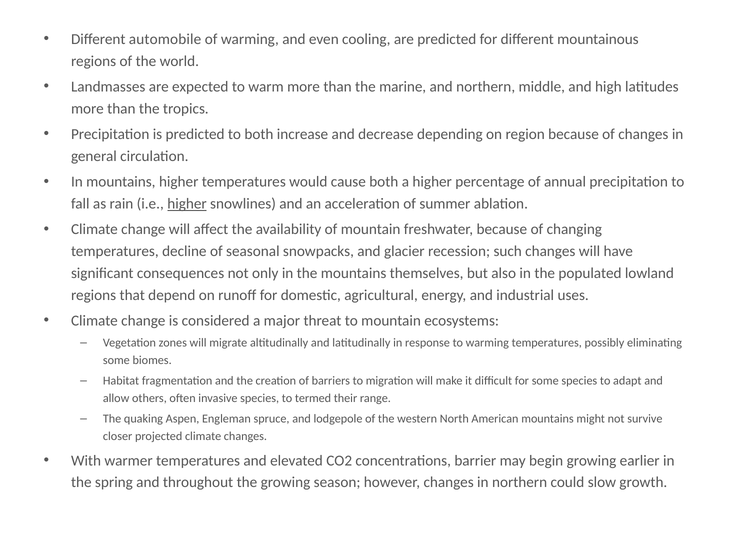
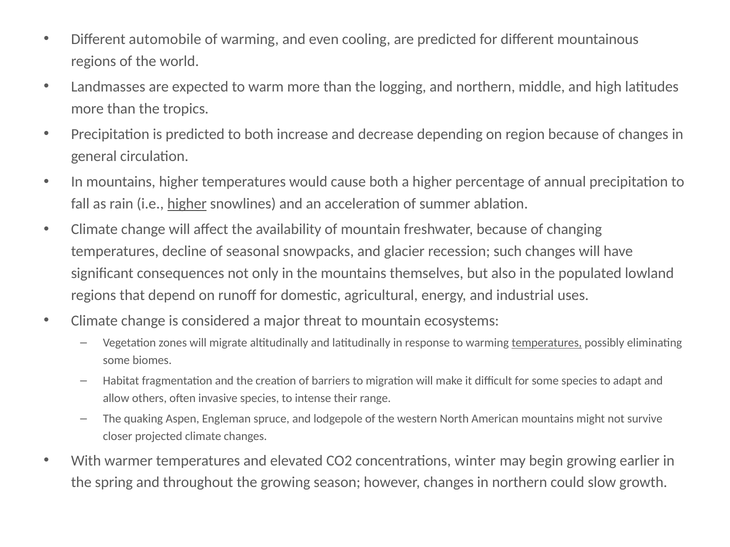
marine: marine -> logging
temperatures at (547, 343) underline: none -> present
termed: termed -> intense
barrier: barrier -> winter
